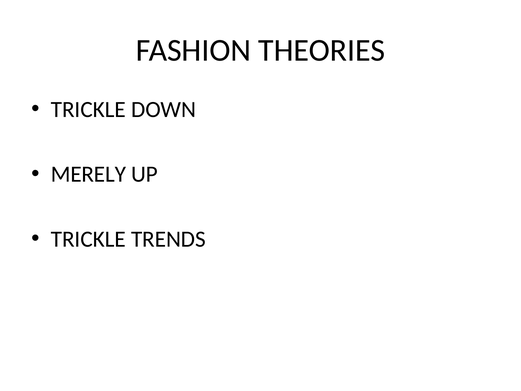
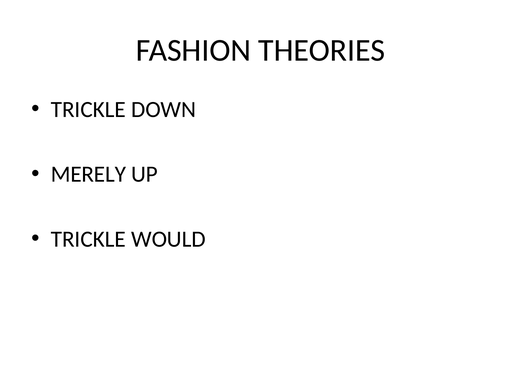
TRENDS: TRENDS -> WOULD
